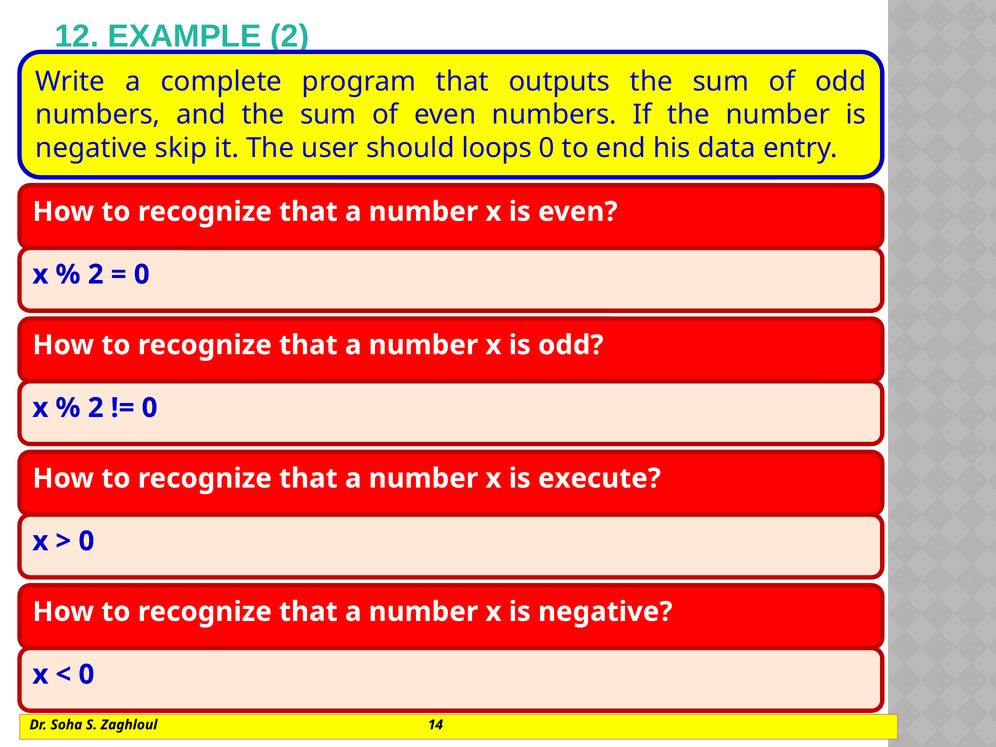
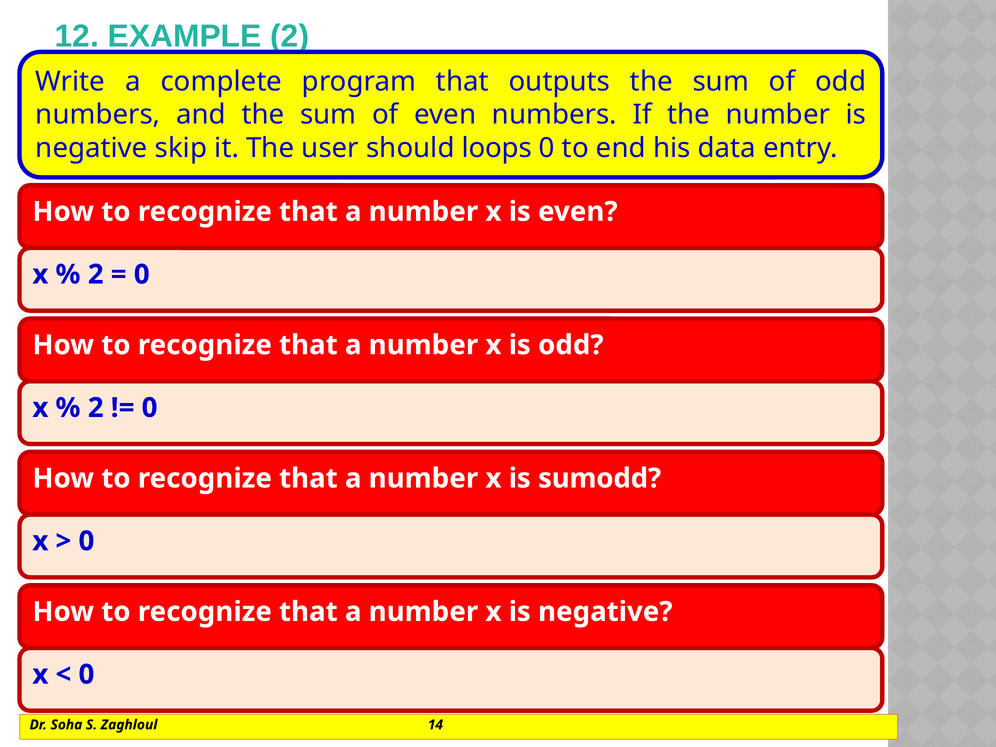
execute: execute -> sumodd
